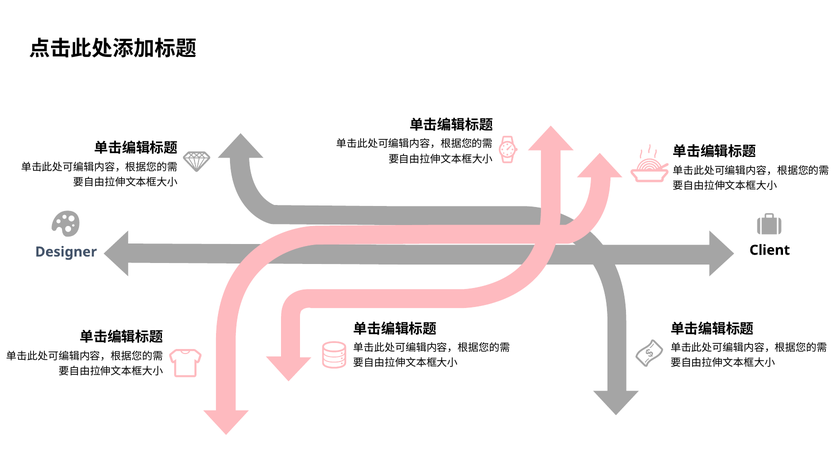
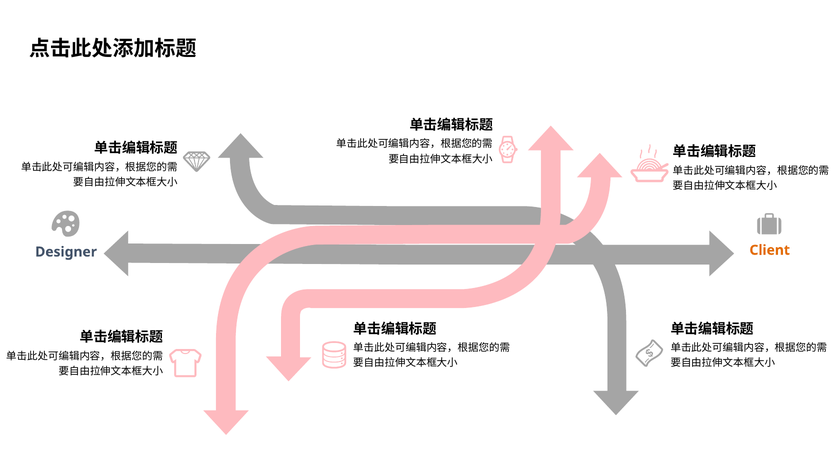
Client colour: black -> orange
